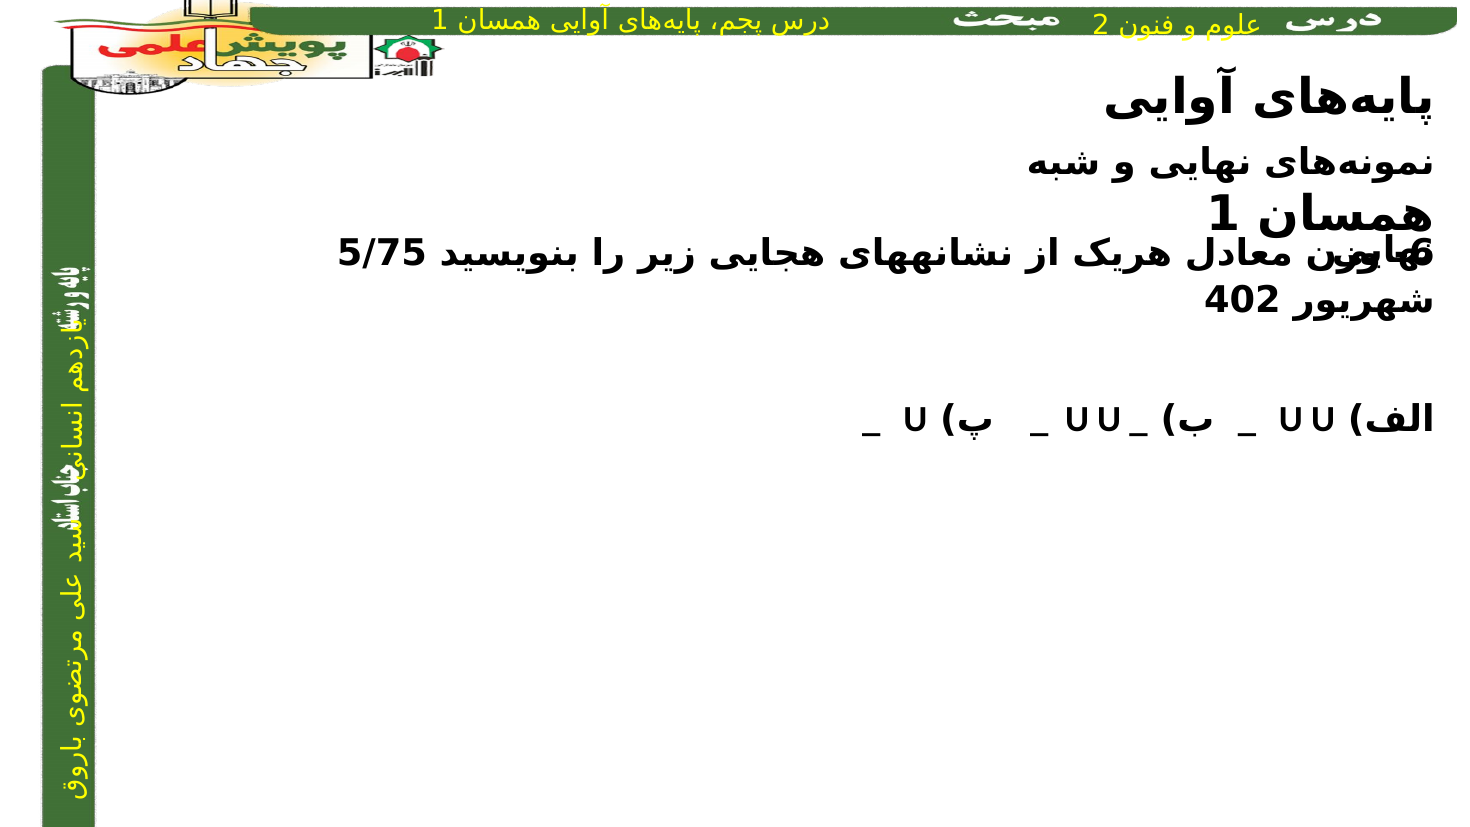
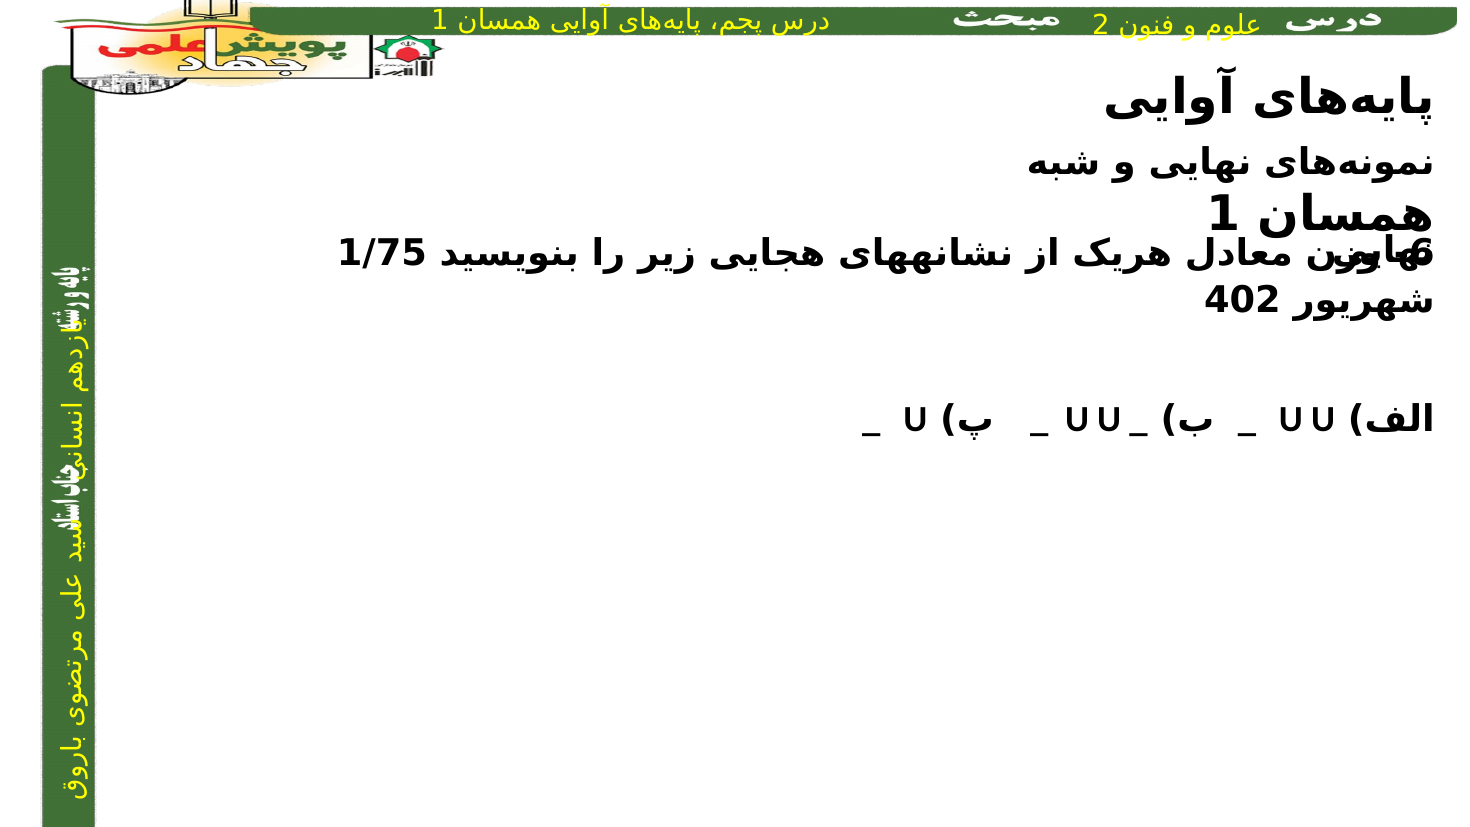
5/75: 5/75 -> 1/75
